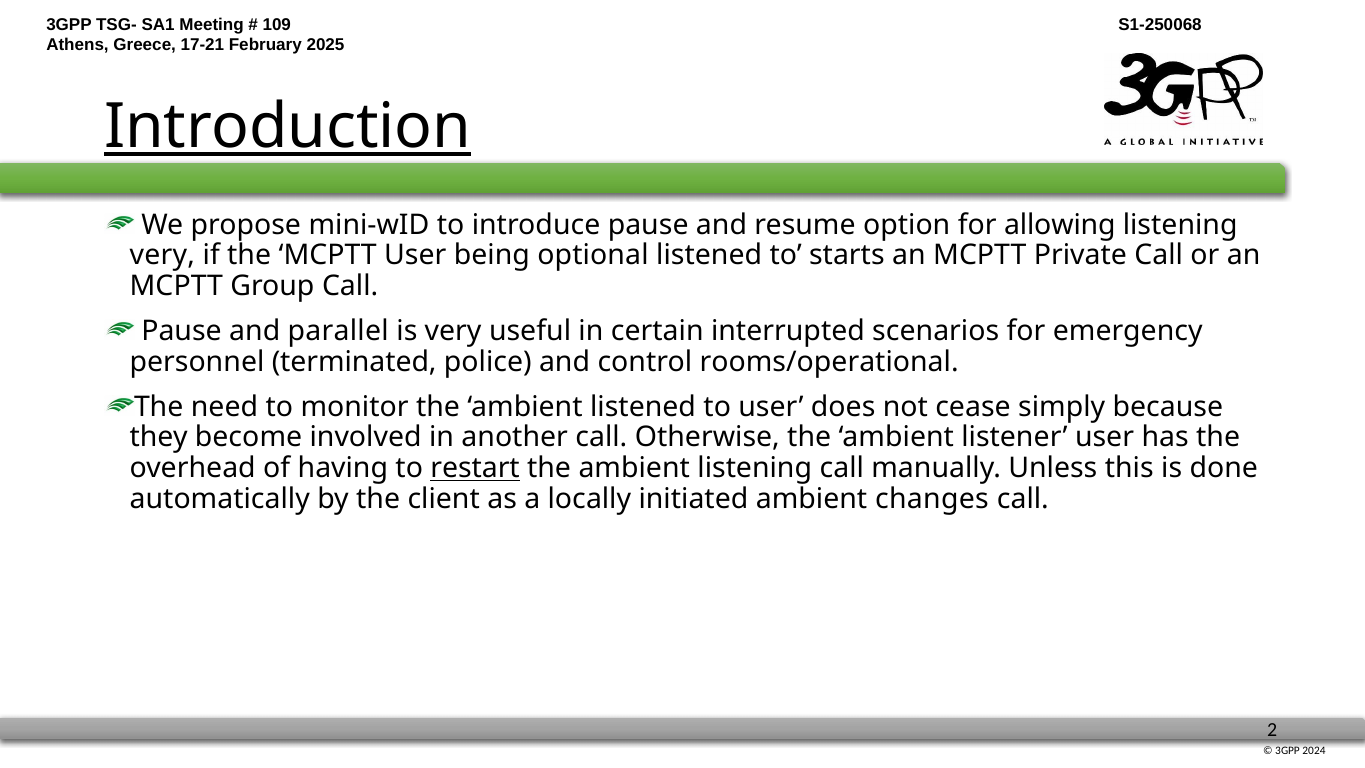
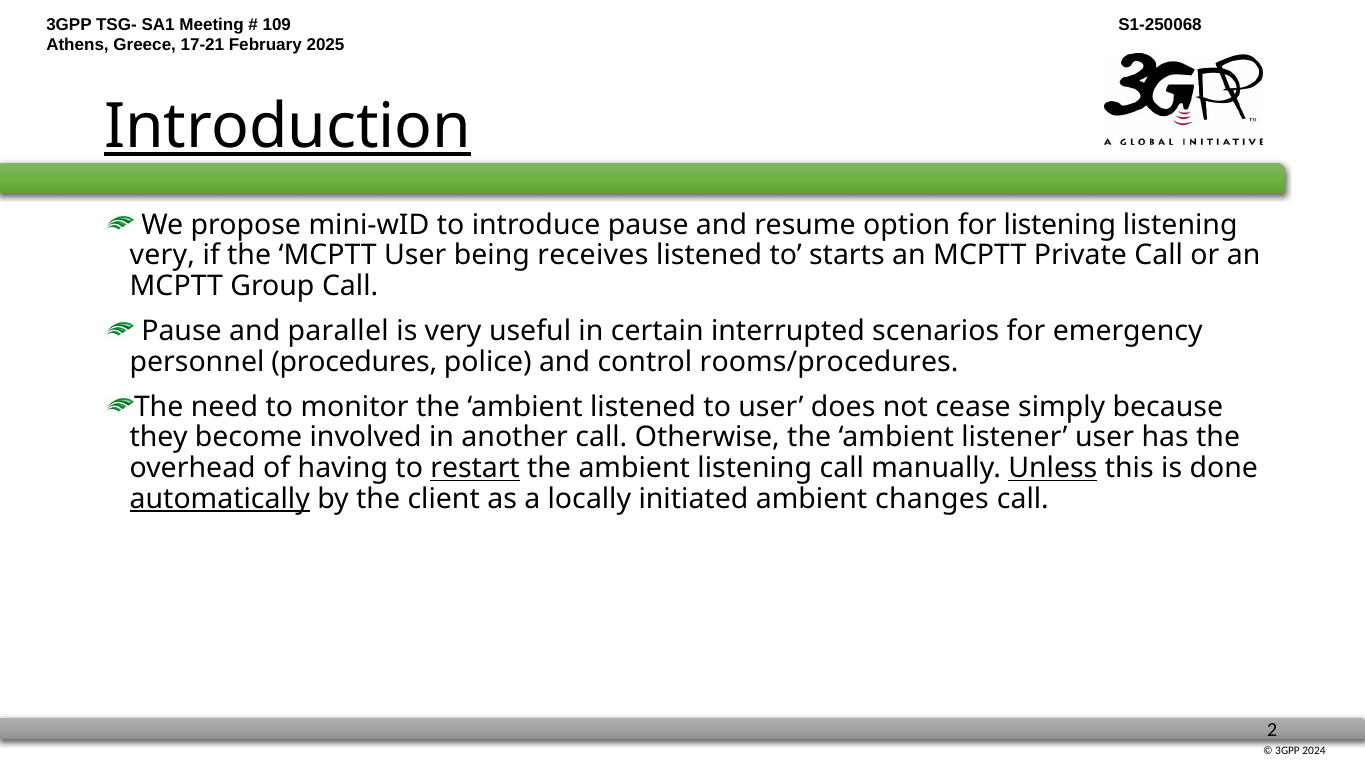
for allowing: allowing -> listening
optional: optional -> receives
terminated: terminated -> procedures
rooms/operational: rooms/operational -> rooms/procedures
Unless underline: none -> present
automatically underline: none -> present
